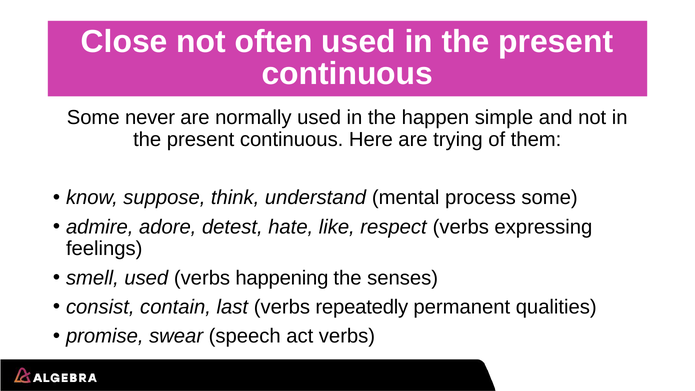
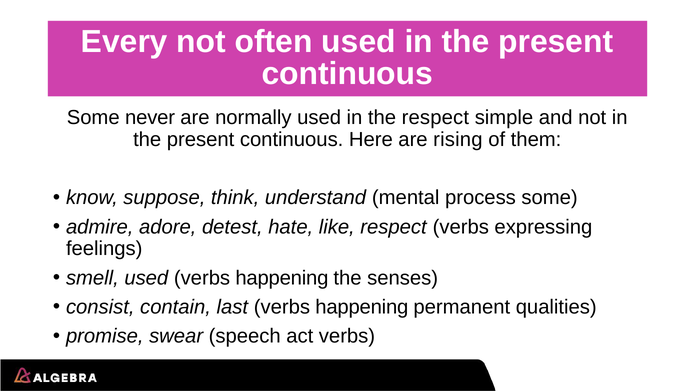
Close: Close -> Every
the happen: happen -> respect
trying: trying -> rising
last verbs repeatedly: repeatedly -> happening
